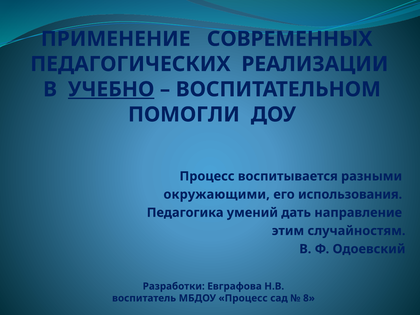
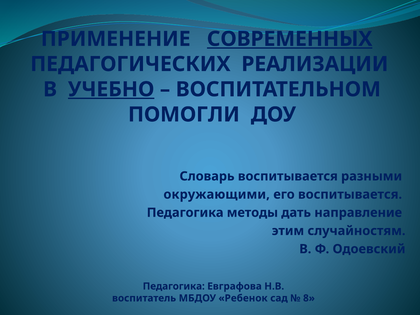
СОВРЕМЕННЫХ underline: none -> present
Процесс at (207, 176): Процесс -> Словарь
его использования: использования -> воспитывается
умений: умений -> методы
Разработки at (174, 286): Разработки -> Педагогика
МБДОУ Процесс: Процесс -> Ребенок
